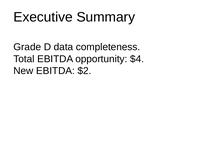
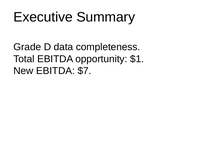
$4: $4 -> $1
$2: $2 -> $7
